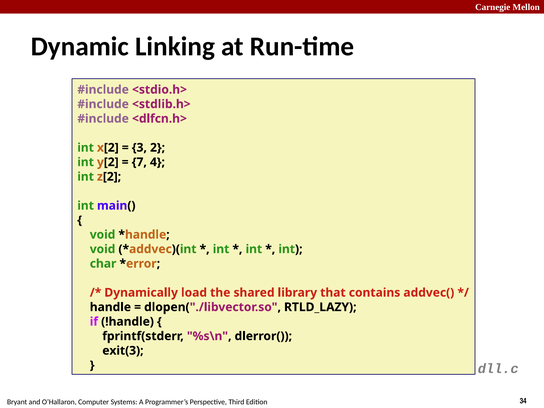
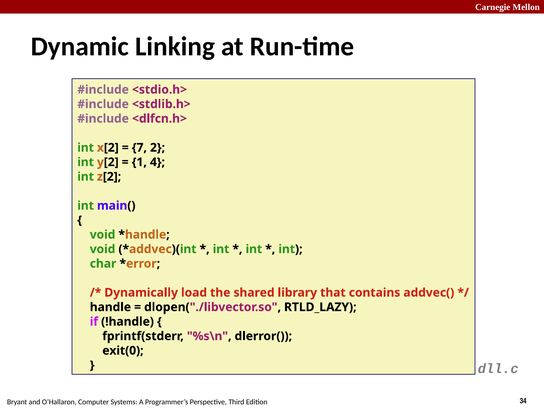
3: 3 -> 7
7: 7 -> 1
exit(3: exit(3 -> exit(0
